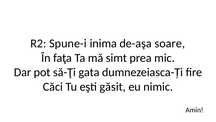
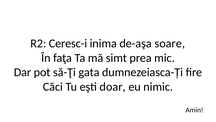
Spune-i: Spune-i -> Ceresc-i
găsit: găsit -> doar
